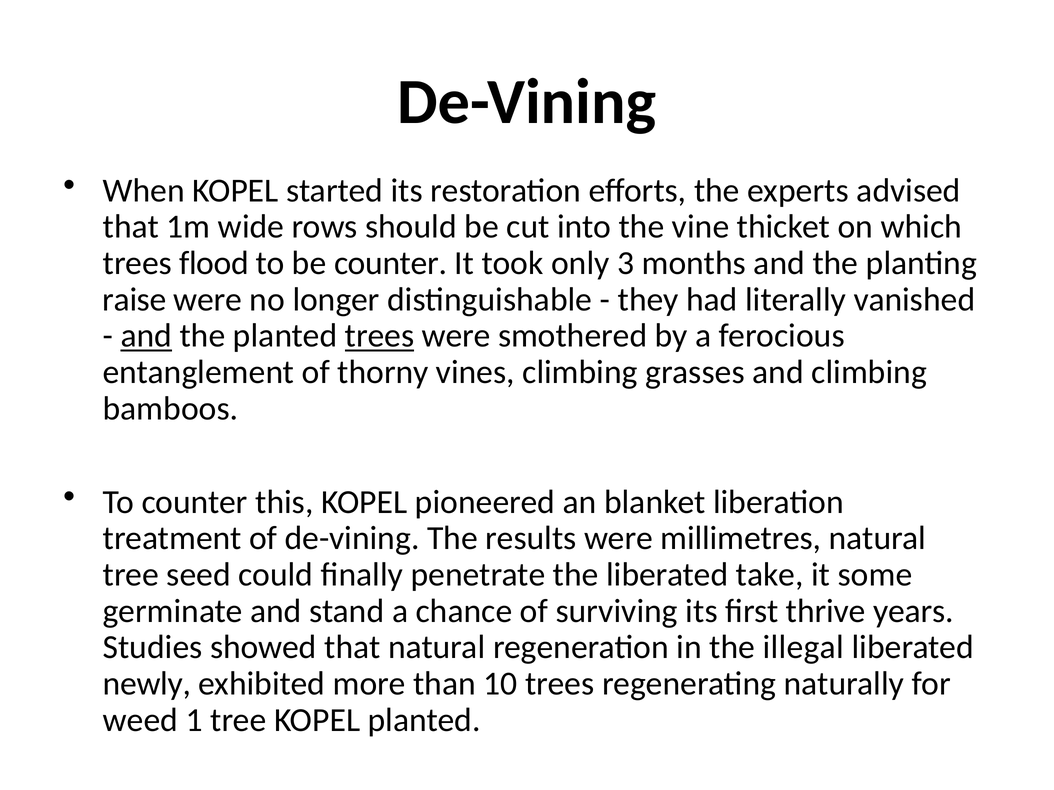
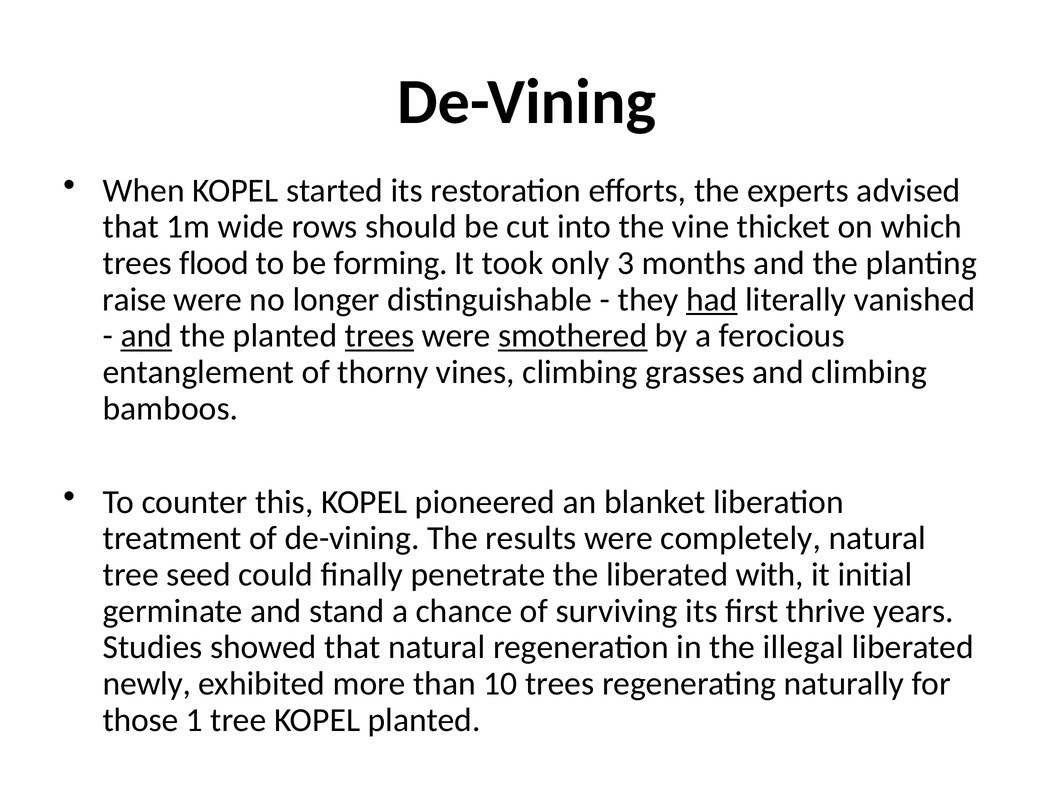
be counter: counter -> forming
had underline: none -> present
smothered underline: none -> present
millimetres: millimetres -> completely
take: take -> with
some: some -> initial
weed: weed -> those
